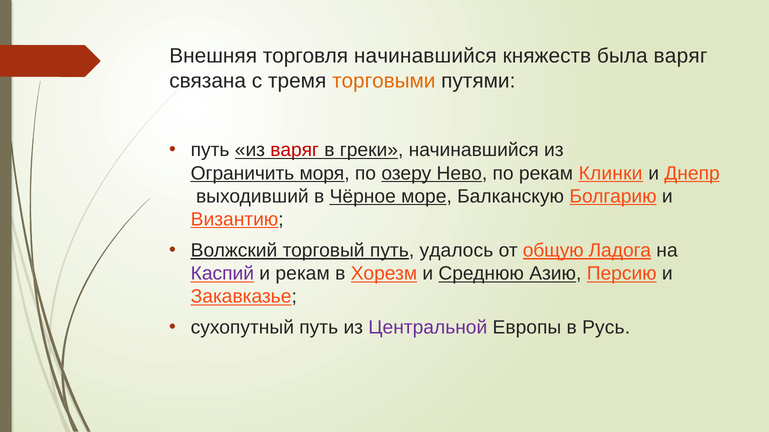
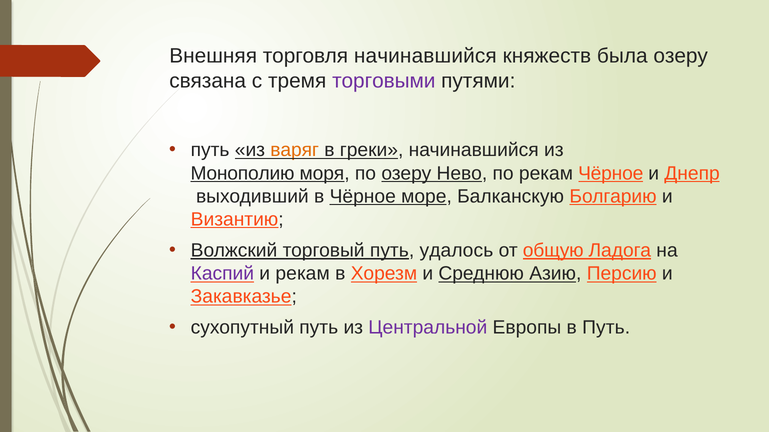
была варяг: варяг -> озеру
торговыми colour: orange -> purple
варяг at (295, 150) colour: red -> orange
Ограничить: Ограничить -> Монополию
рекам Клинки: Клинки -> Чёрное
в Русь: Русь -> Путь
